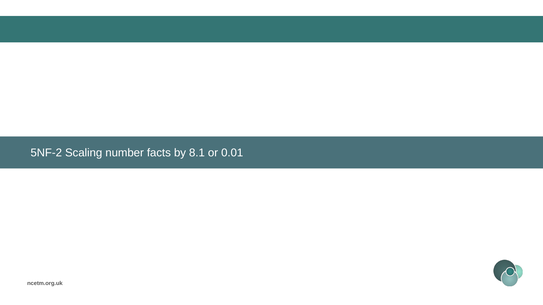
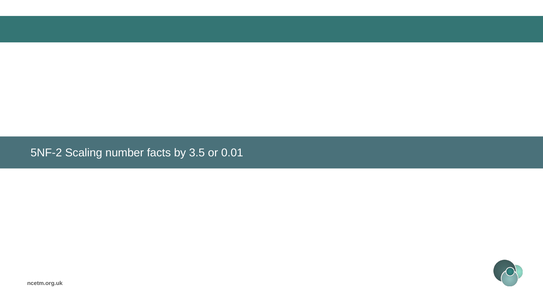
8.1: 8.1 -> 3.5
